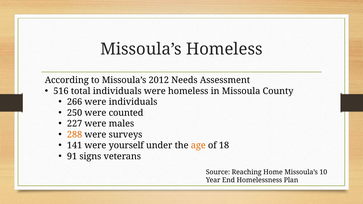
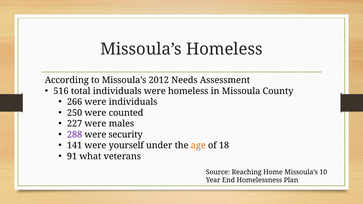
288 colour: orange -> purple
surveys: surveys -> security
signs: signs -> what
